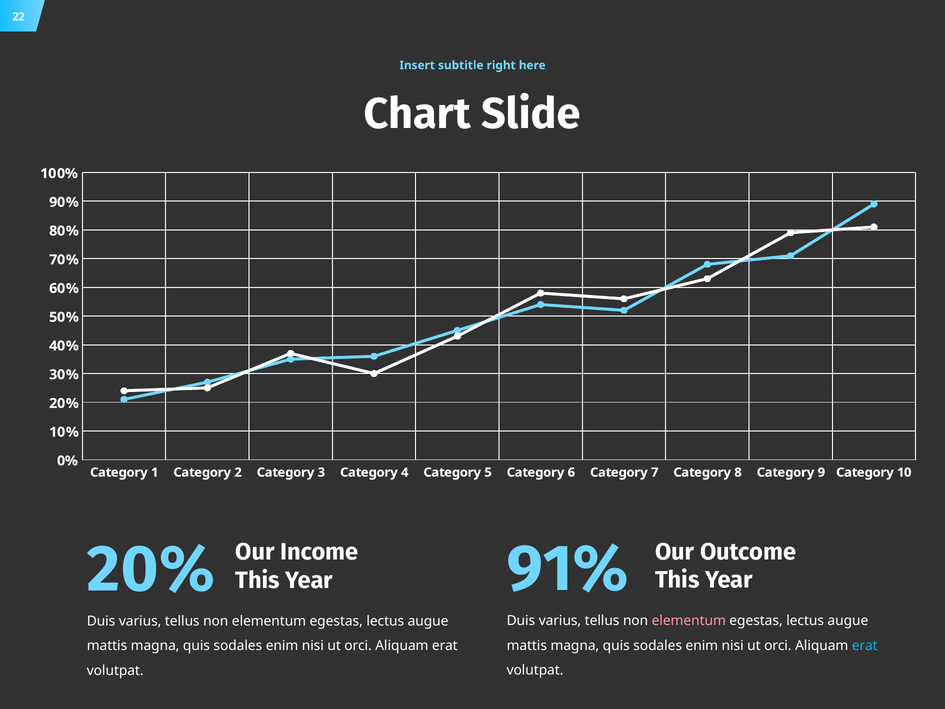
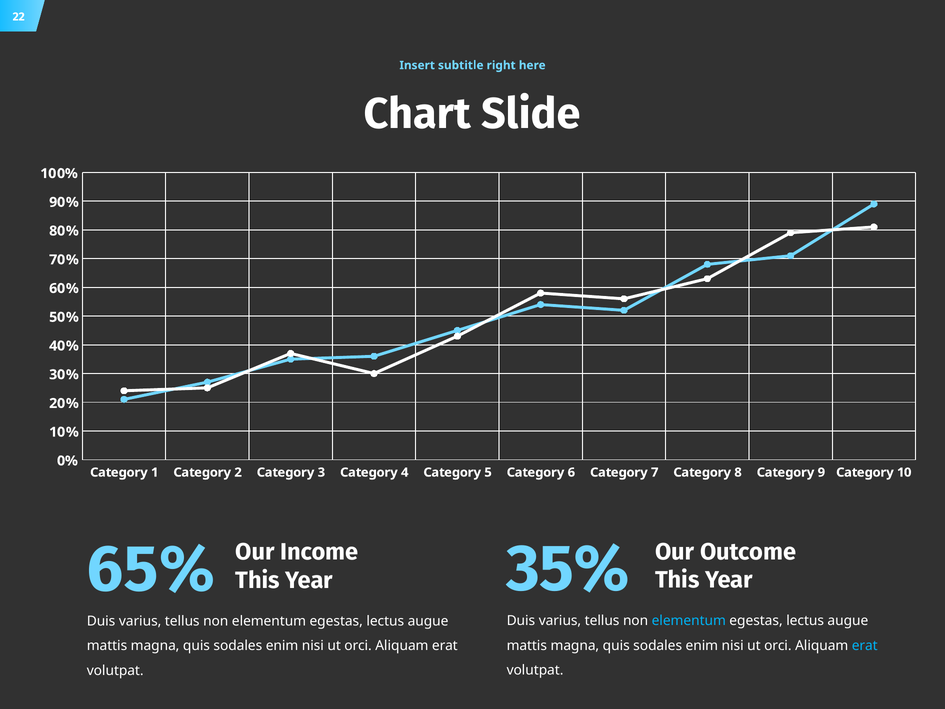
91%: 91% -> 35%
20% at (151, 569): 20% -> 65%
elementum at (689, 621) colour: pink -> light blue
